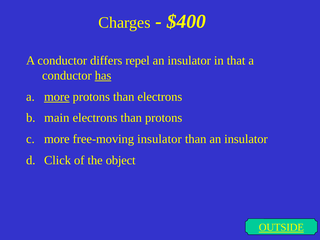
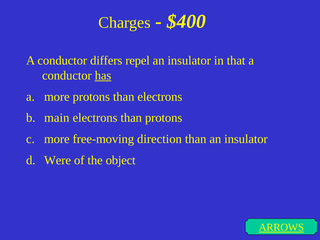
more at (57, 97) underline: present -> none
free-moving insulator: insulator -> direction
Click: Click -> Were
OUTSIDE: OUTSIDE -> ARROWS
